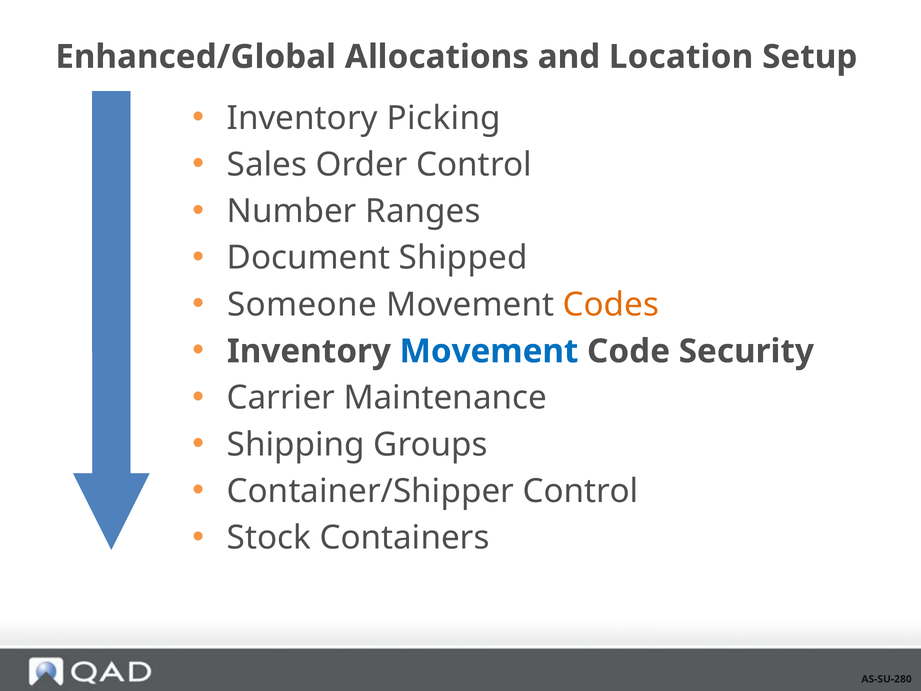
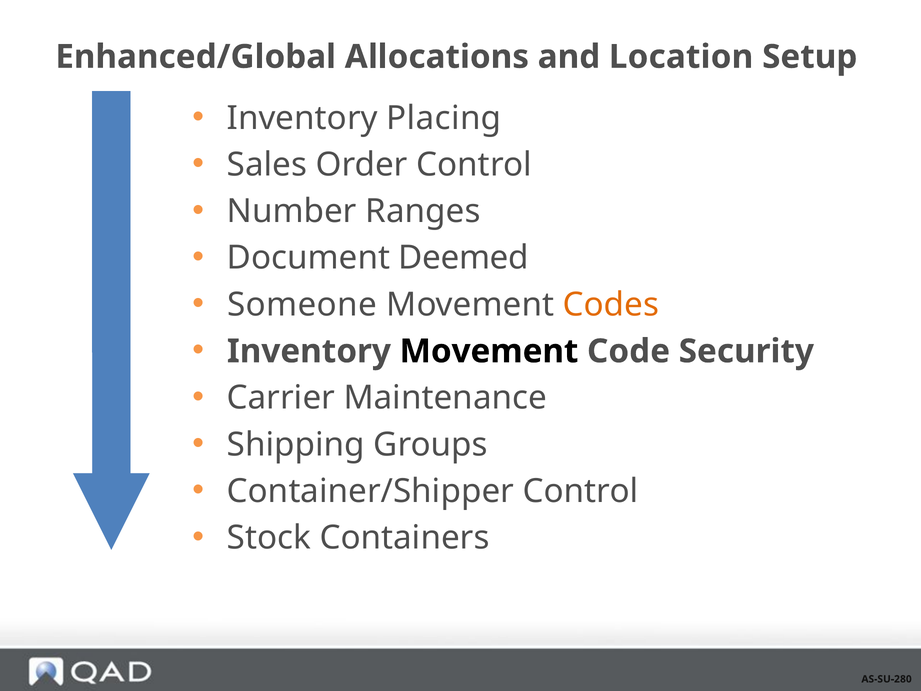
Picking: Picking -> Placing
Shipped: Shipped -> Deemed
Movement at (489, 351) colour: blue -> black
